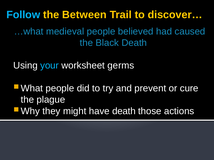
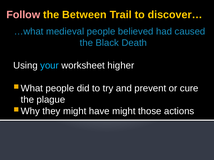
Follow colour: light blue -> pink
germs: germs -> higher
have death: death -> might
